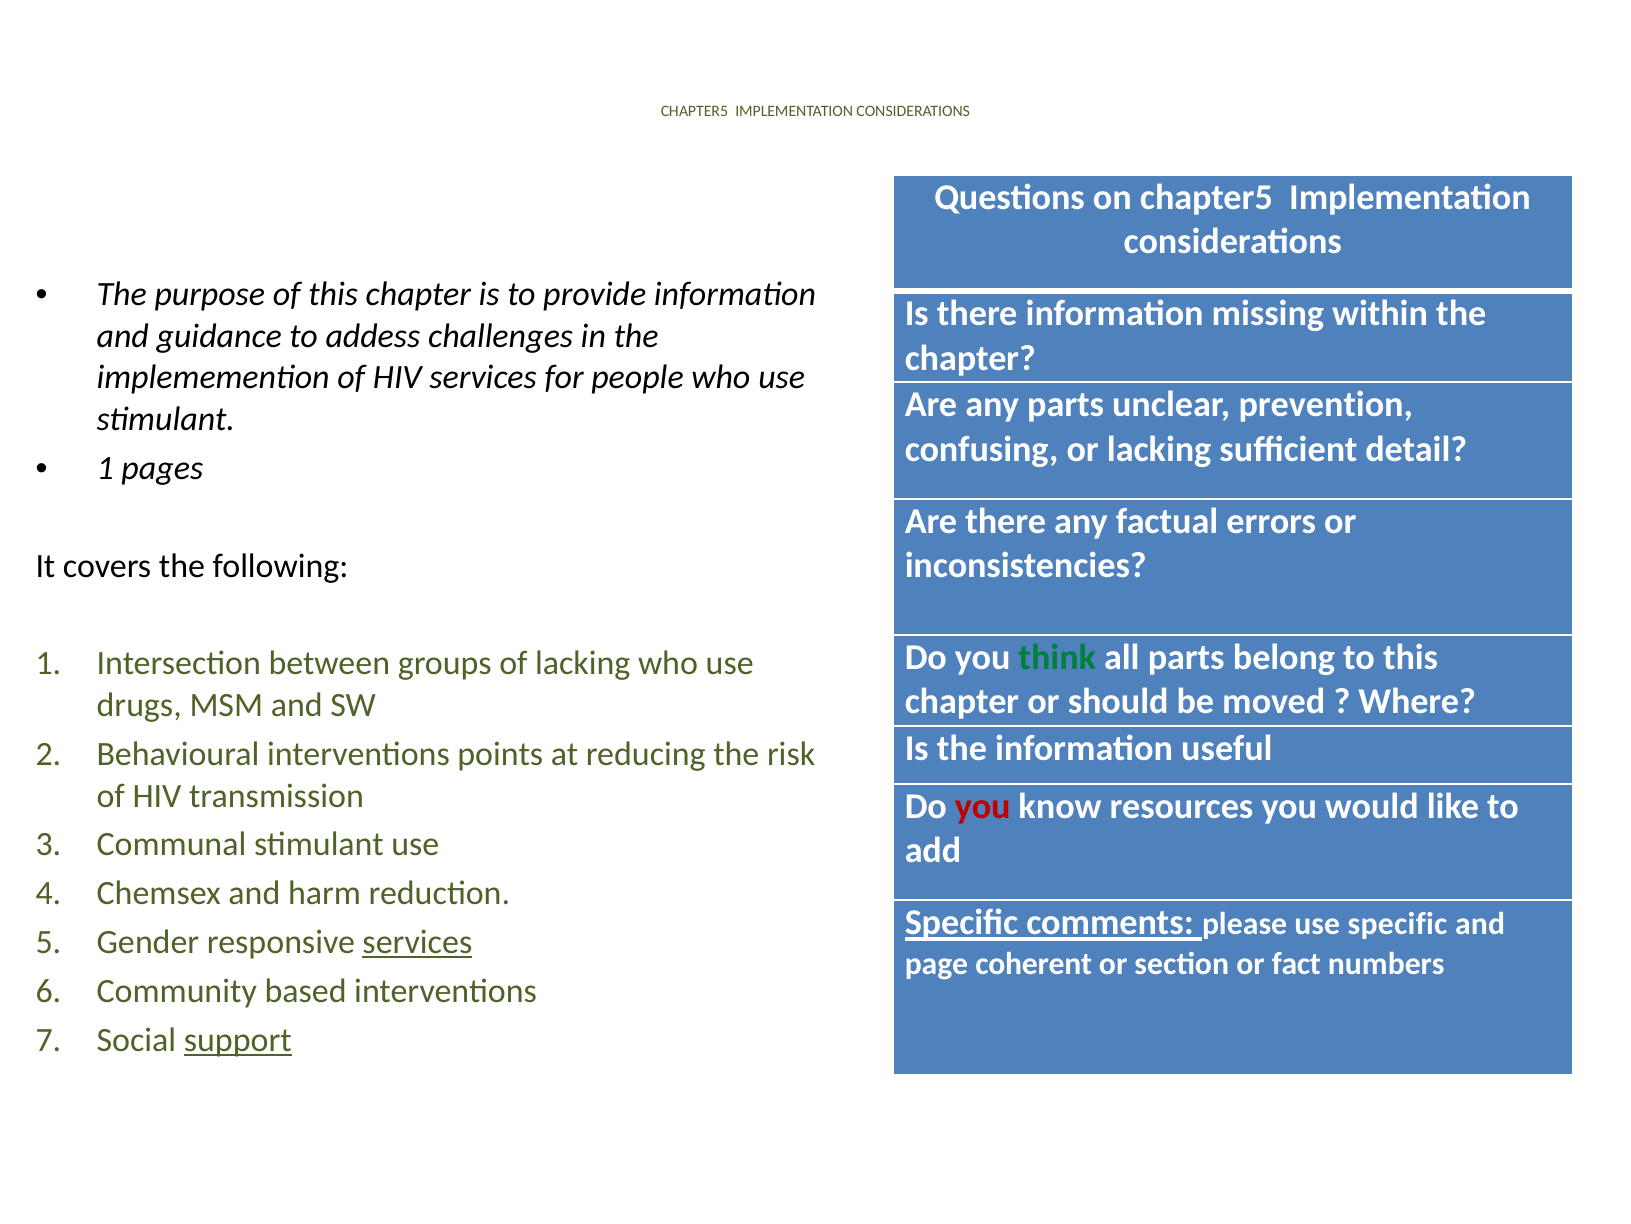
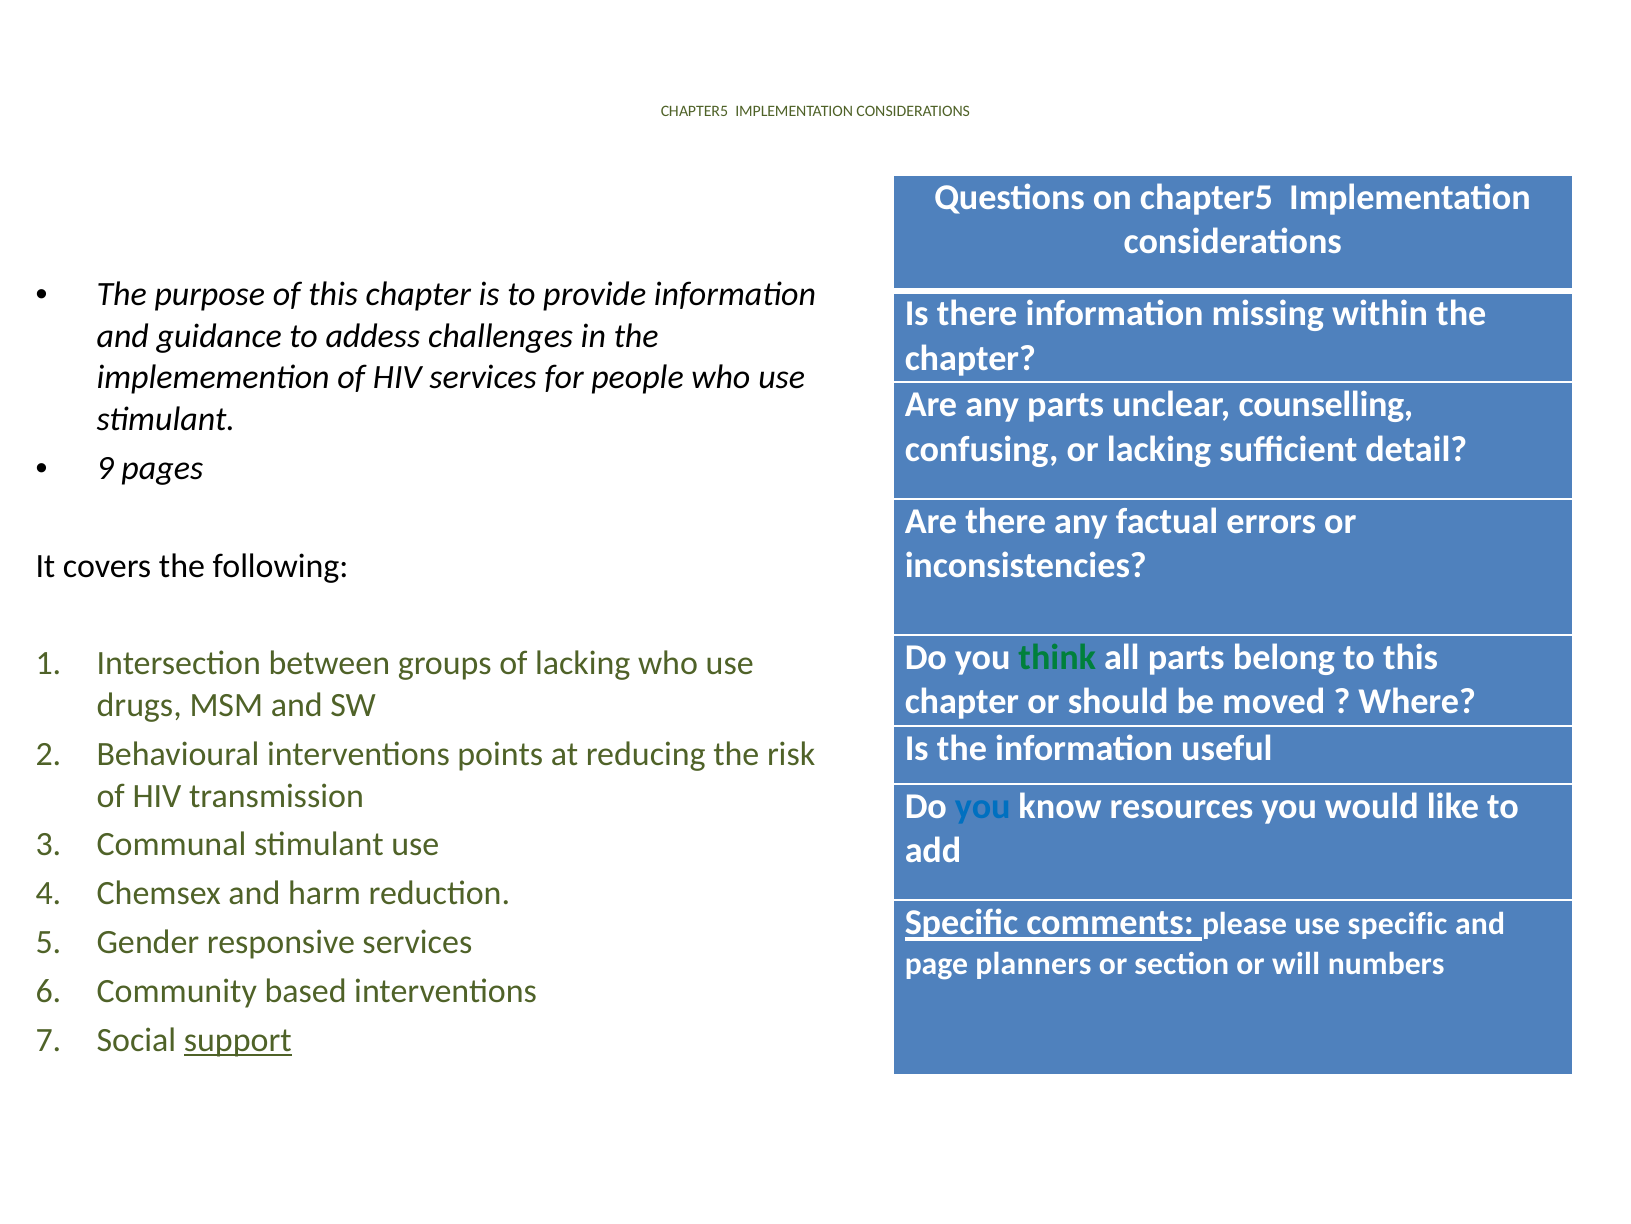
prevention: prevention -> counselling
1 at (105, 468): 1 -> 9
you at (983, 806) colour: red -> blue
services at (417, 942) underline: present -> none
coherent: coherent -> planners
fact: fact -> will
